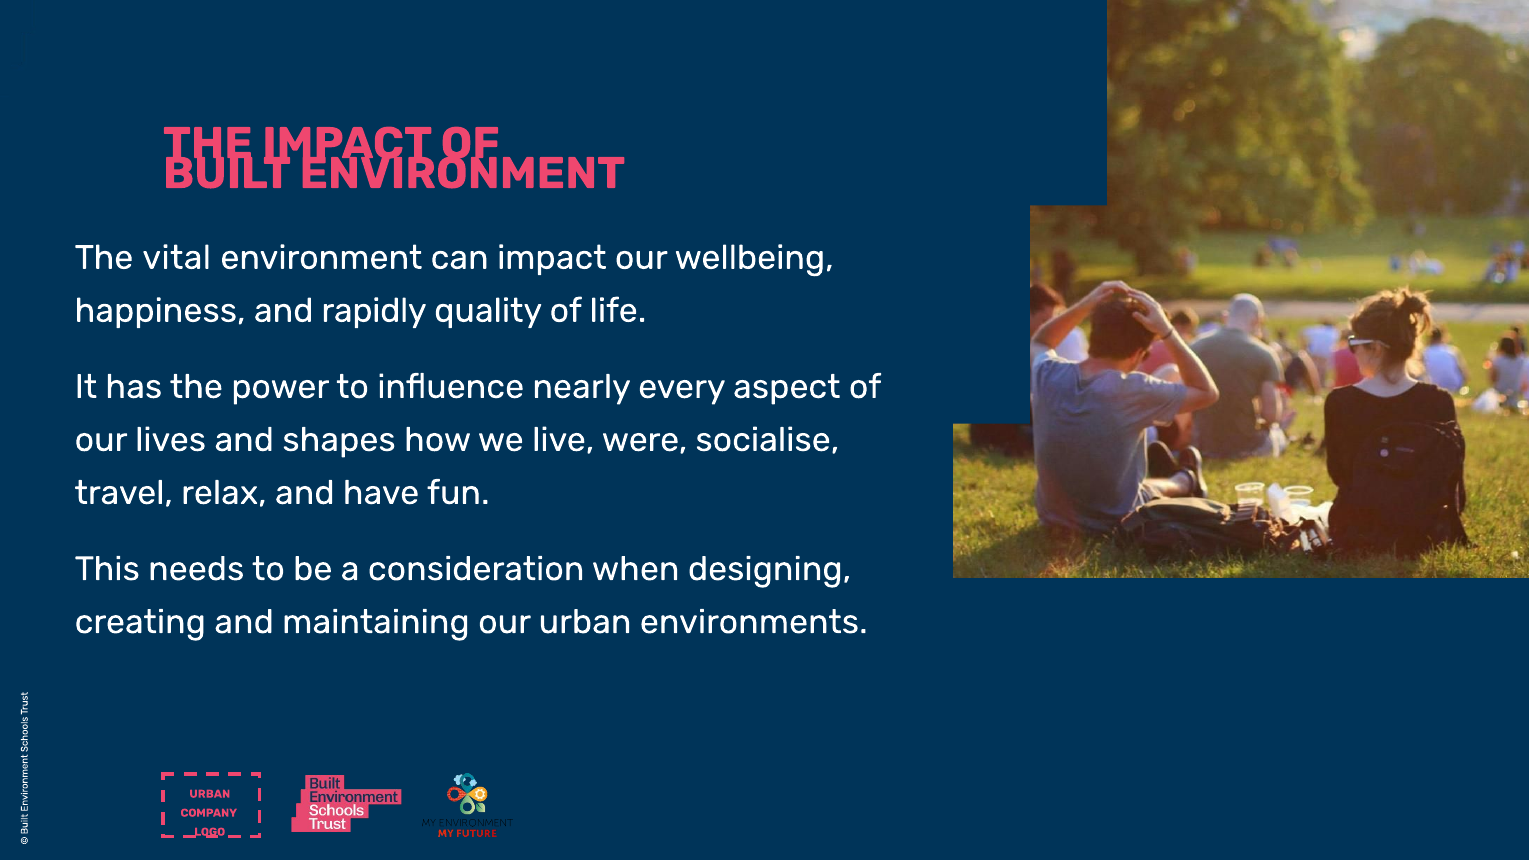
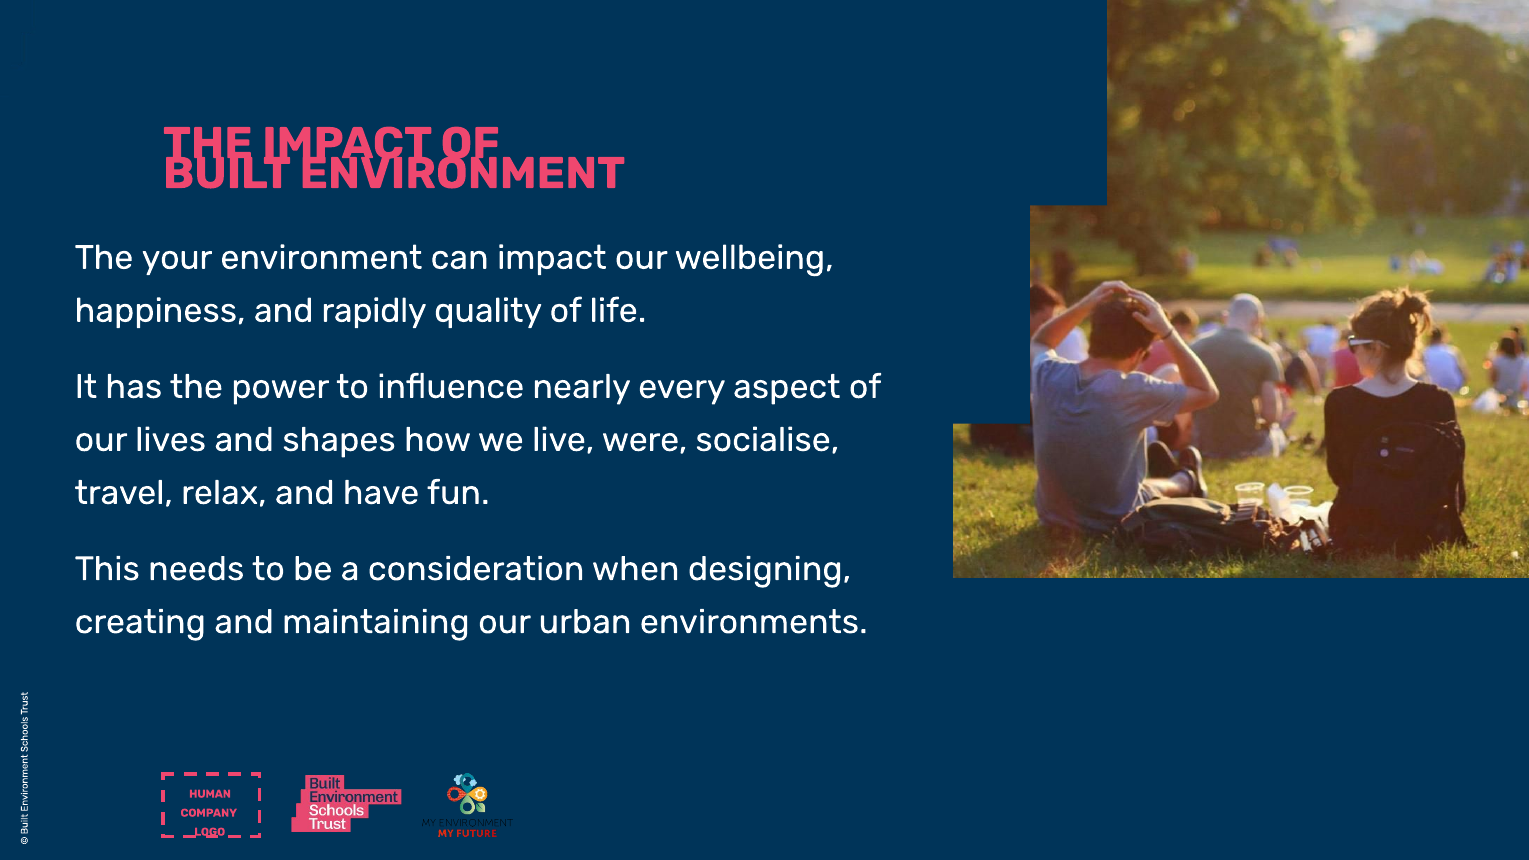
vital: vital -> your
URBAN at (210, 794): URBAN -> HUMAN
